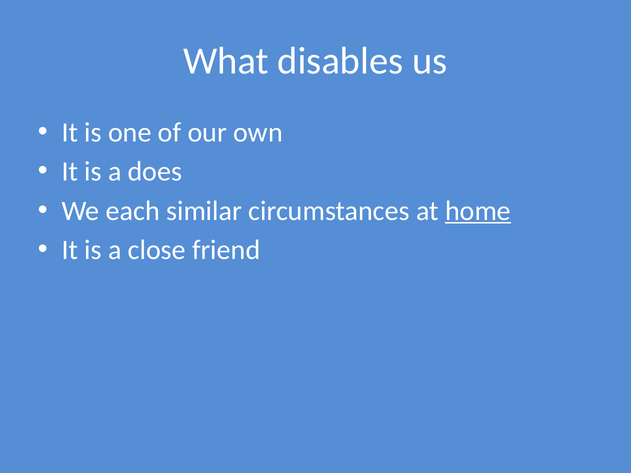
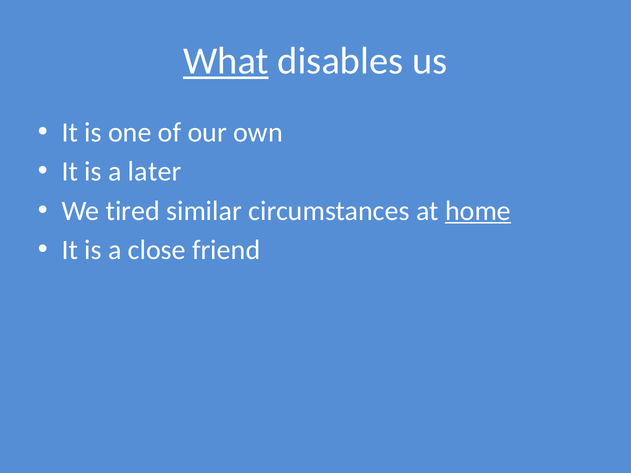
What underline: none -> present
does: does -> later
each: each -> tired
